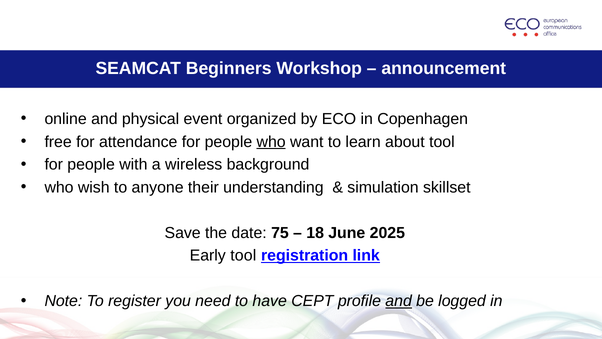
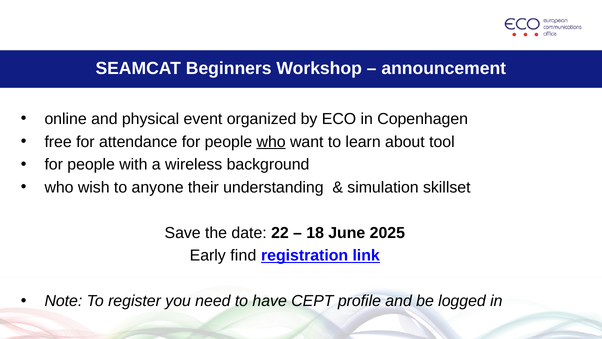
75: 75 -> 22
Early tool: tool -> find
and at (399, 301) underline: present -> none
